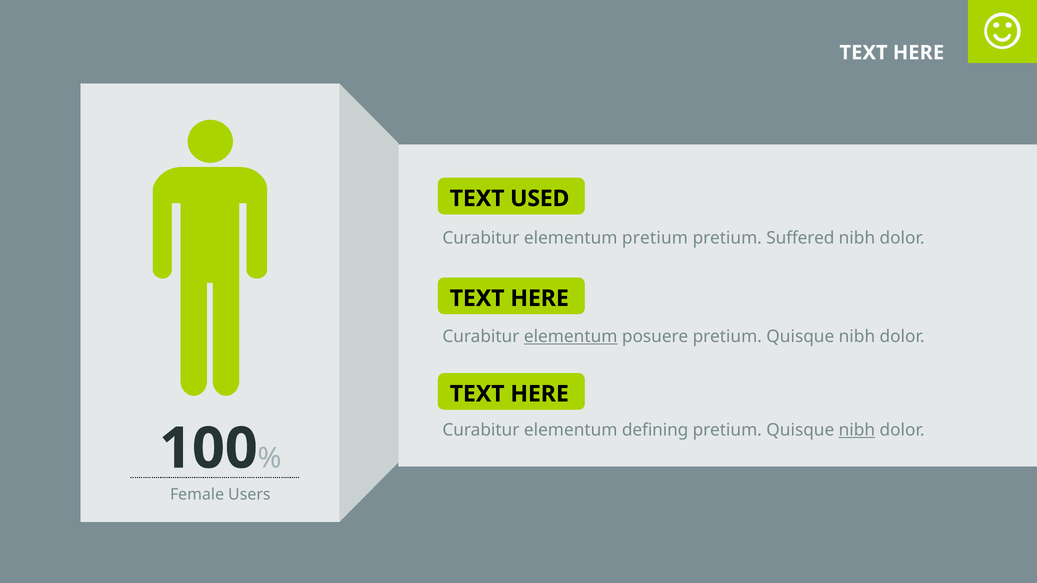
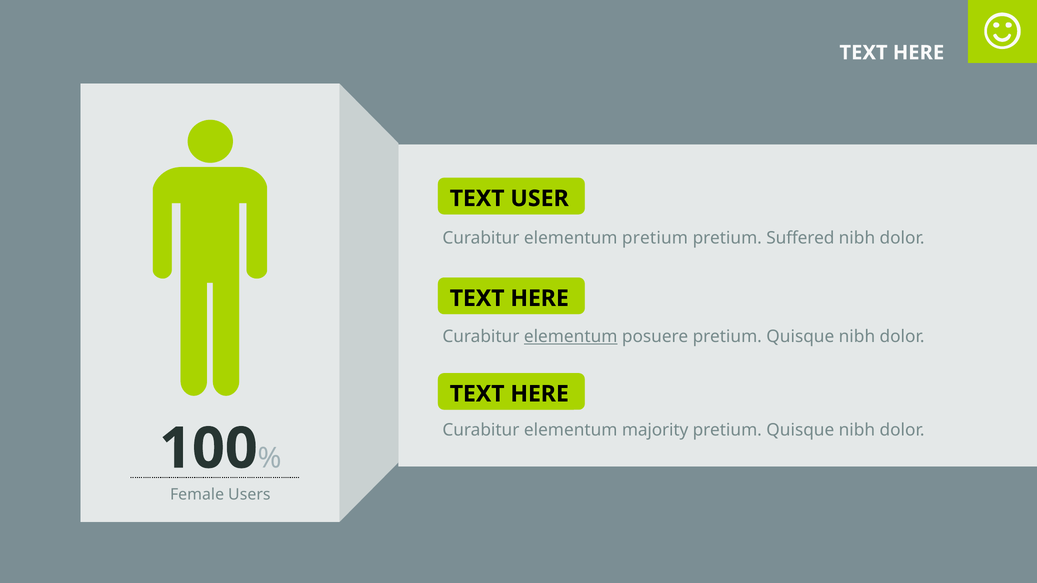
USED: USED -> USER
defining: defining -> majority
nibh at (857, 431) underline: present -> none
